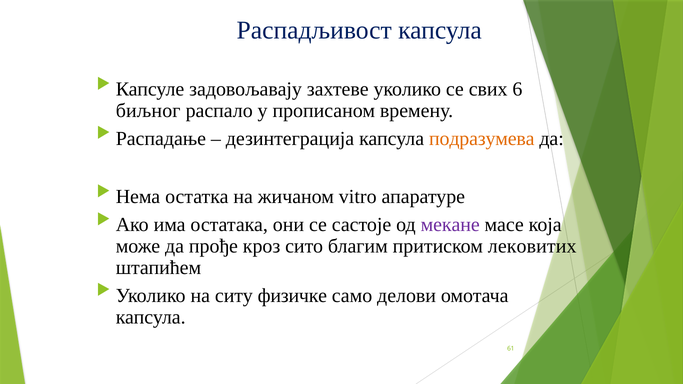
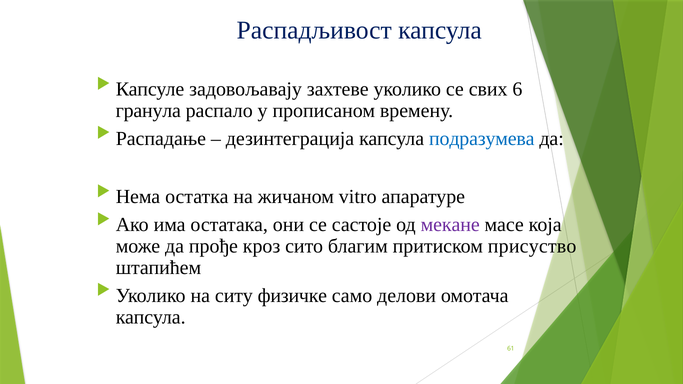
биљног: биљног -> гранула
подразумева colour: orange -> blue
лековитих: лековитих -> присуство
